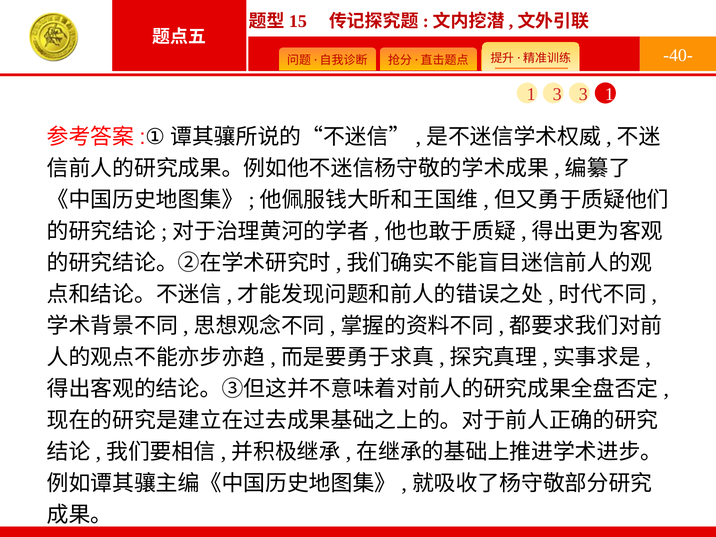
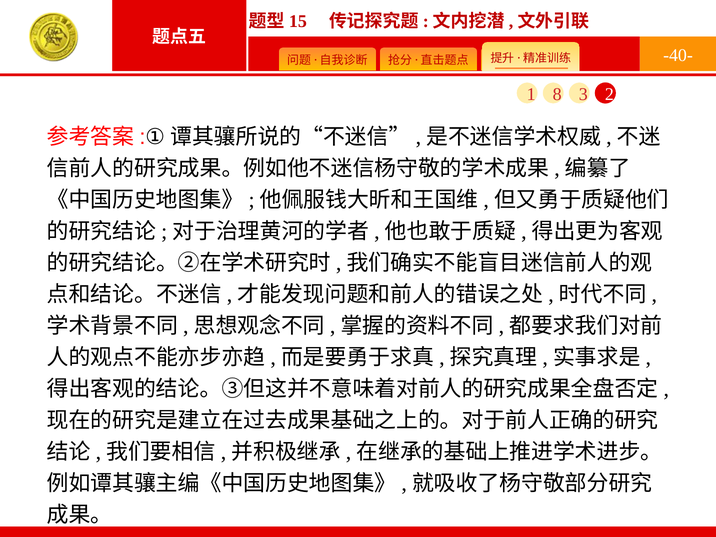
1 3: 3 -> 8
3 1: 1 -> 2
